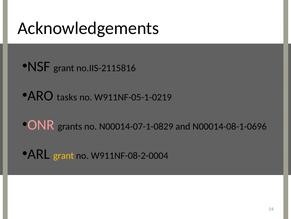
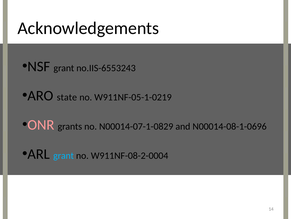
no.IIS-2115816: no.IIS-2115816 -> no.IIS-6553243
tasks: tasks -> state
grant at (64, 155) colour: yellow -> light blue
